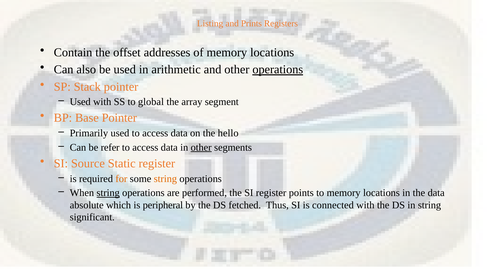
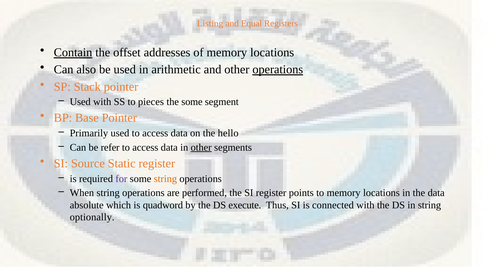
Prints: Prints -> Equal
Contain underline: none -> present
global: global -> pieces
the array: array -> some
for colour: orange -> purple
string at (108, 193) underline: present -> none
peripheral: peripheral -> quadword
fetched: fetched -> execute
significant: significant -> optionally
